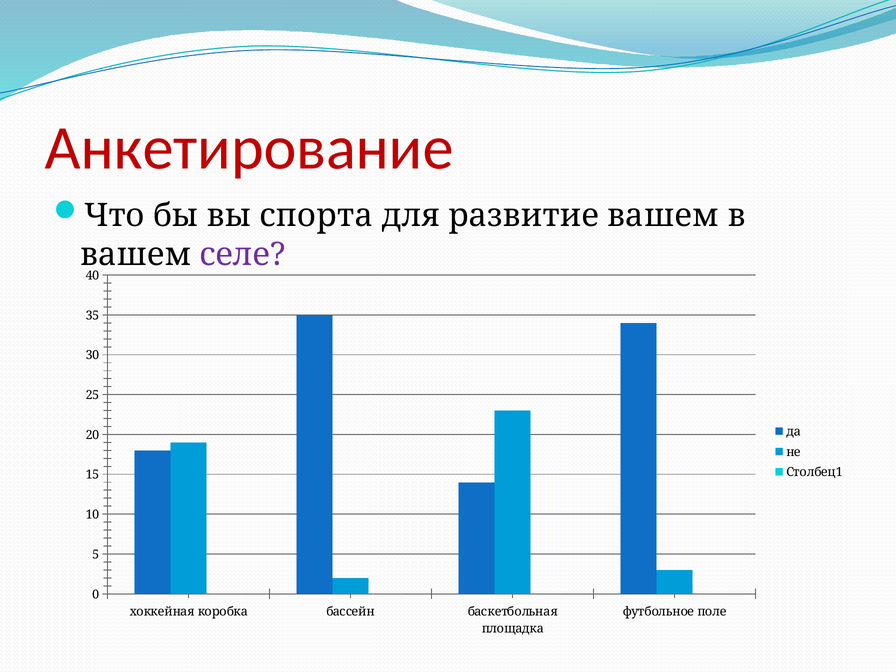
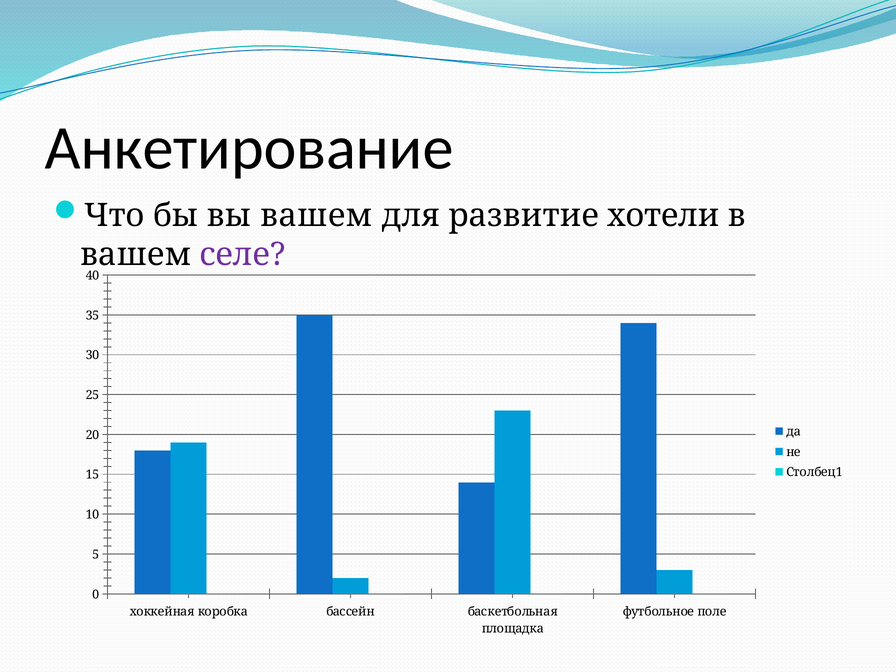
Анкетирование colour: red -> black
вы спорта: спорта -> вашем
развитие вашем: вашем -> хотели
